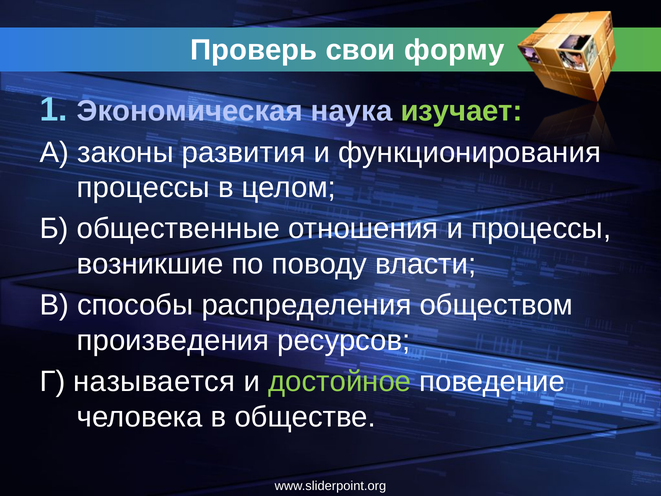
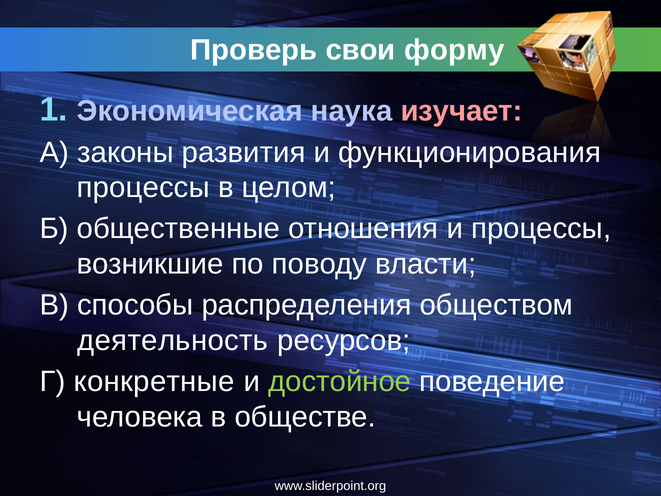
изучает colour: light green -> pink
произведения: произведения -> деятельность
называется: называется -> конкретные
